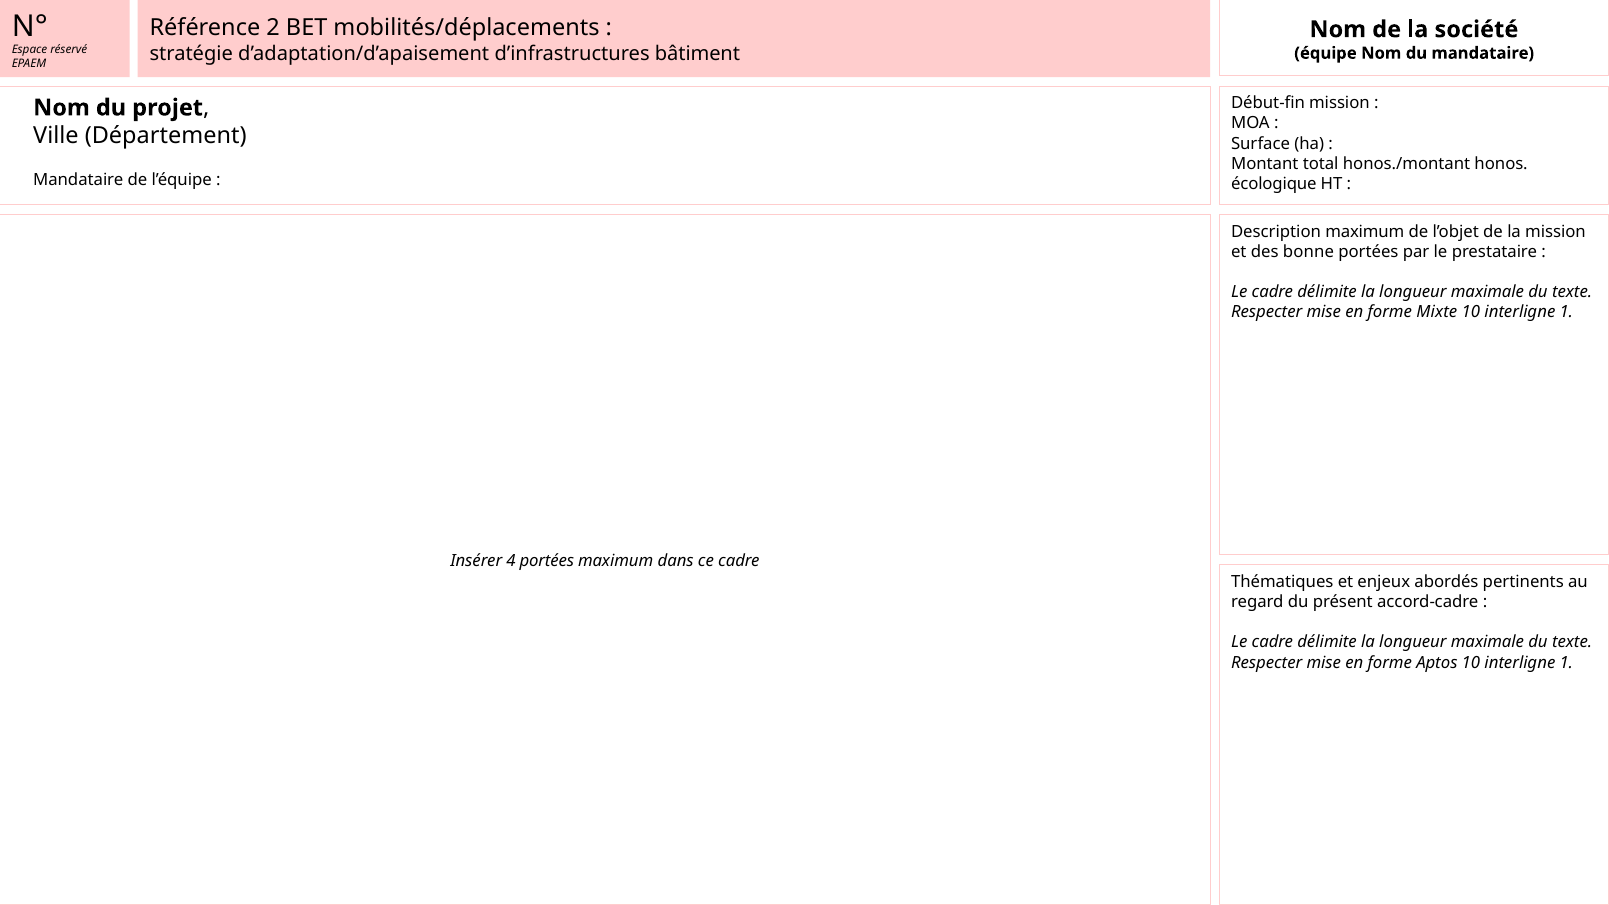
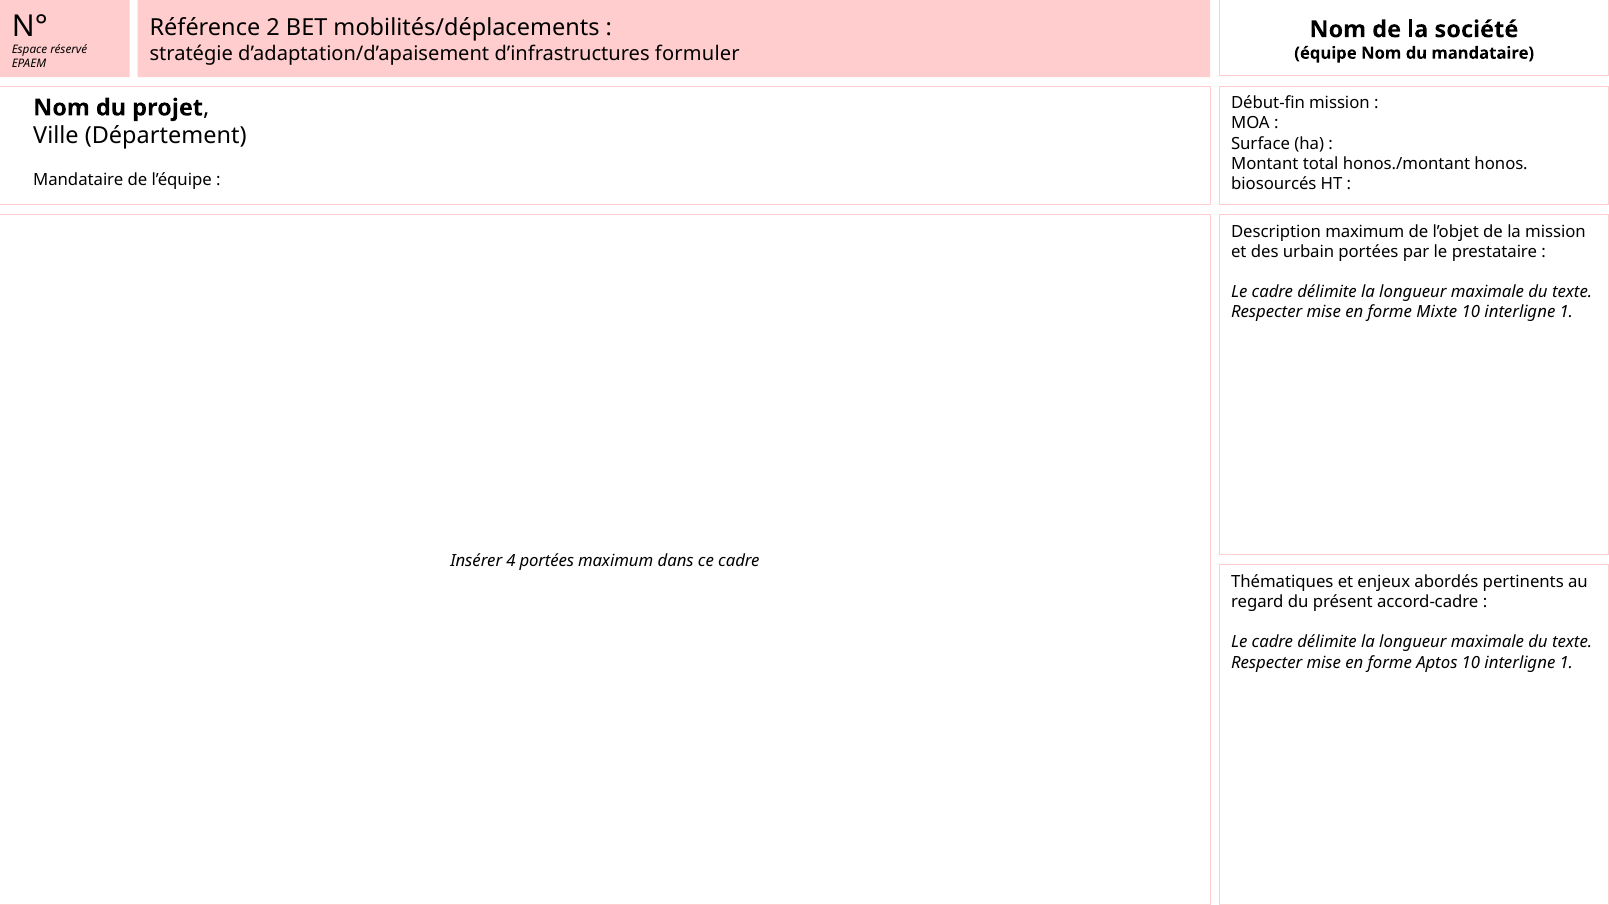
bâtiment: bâtiment -> formuler
écologique: écologique -> biosourcés
bonne: bonne -> urbain
